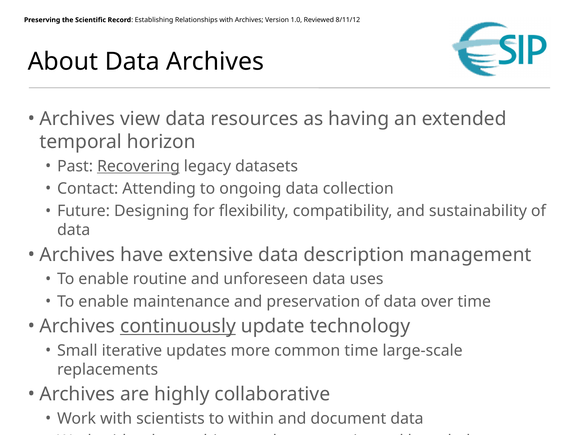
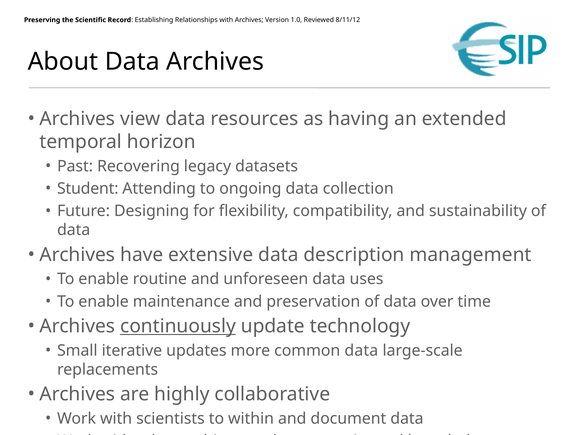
Recovering underline: present -> none
Contact: Contact -> Student
common time: time -> data
